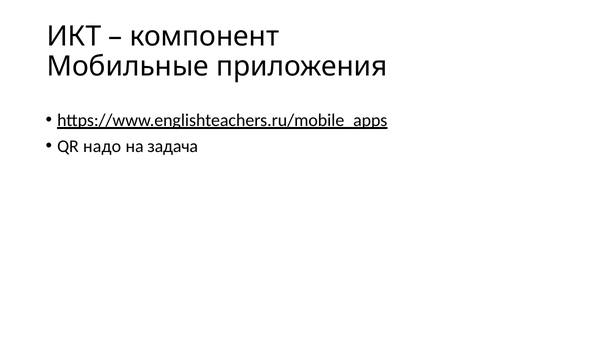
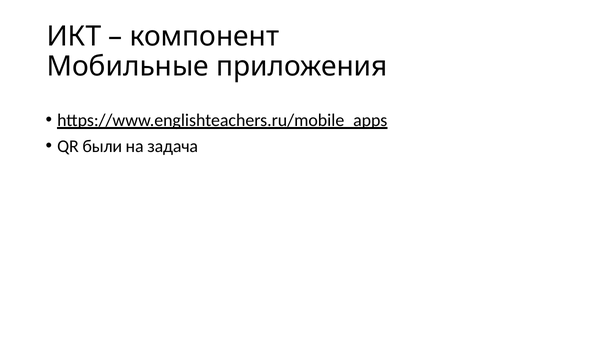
надо: надо -> были
